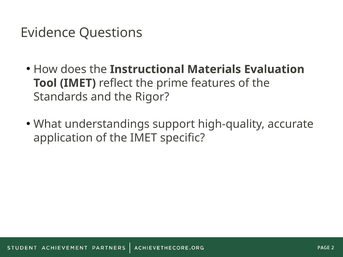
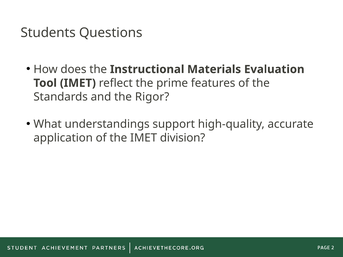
Evidence: Evidence -> Students
specific: specific -> division
